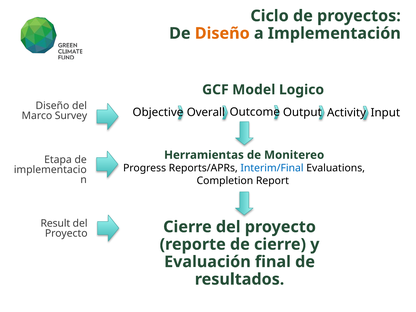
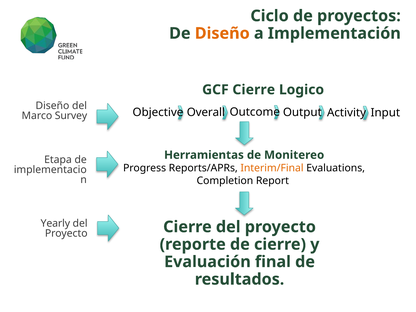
GCF Model: Model -> Cierre
Interim/Final colour: blue -> orange
Result: Result -> Yearly
